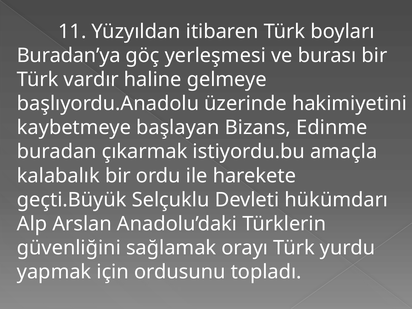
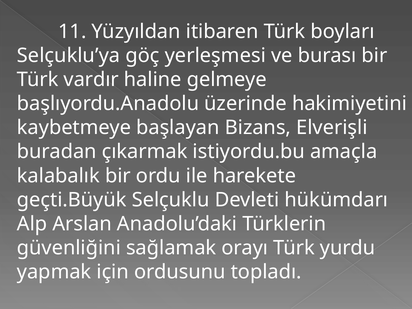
Buradan’ya: Buradan’ya -> Selçuklu’ya
Edinme: Edinme -> Elverişli
